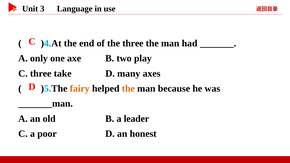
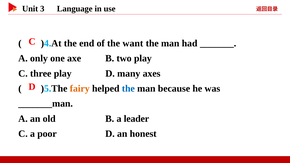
the three: three -> want
three take: take -> play
the at (128, 89) colour: orange -> blue
